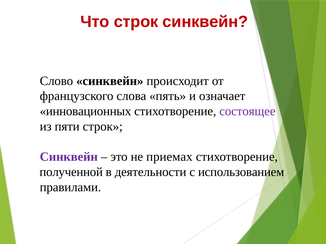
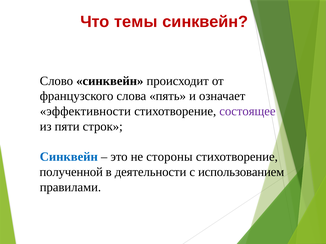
Что строк: строк -> темы
инновационных: инновационных -> эффективности
Синквейн at (69, 157) colour: purple -> blue
приемах: приемах -> стороны
